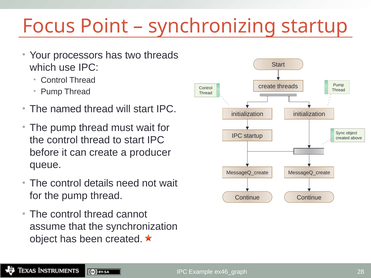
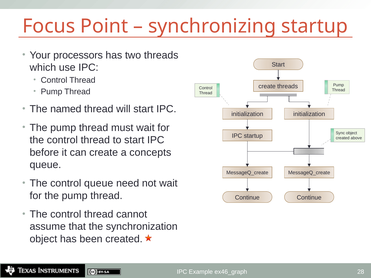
producer: producer -> concepts
control details: details -> queue
